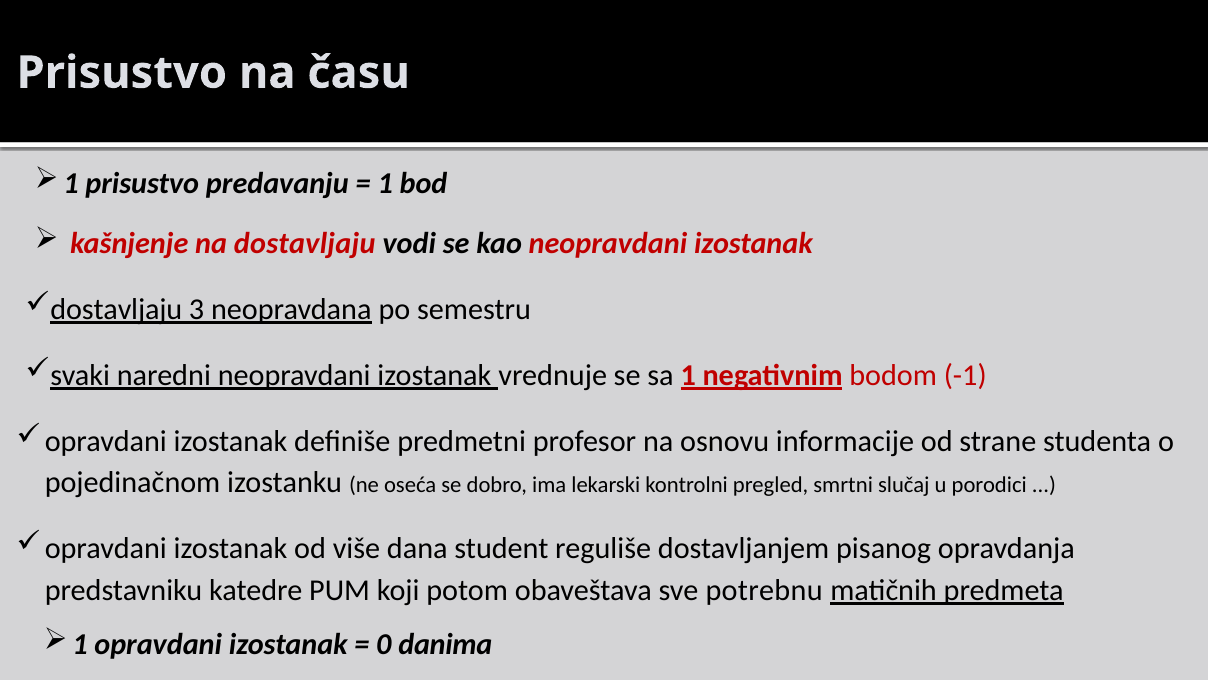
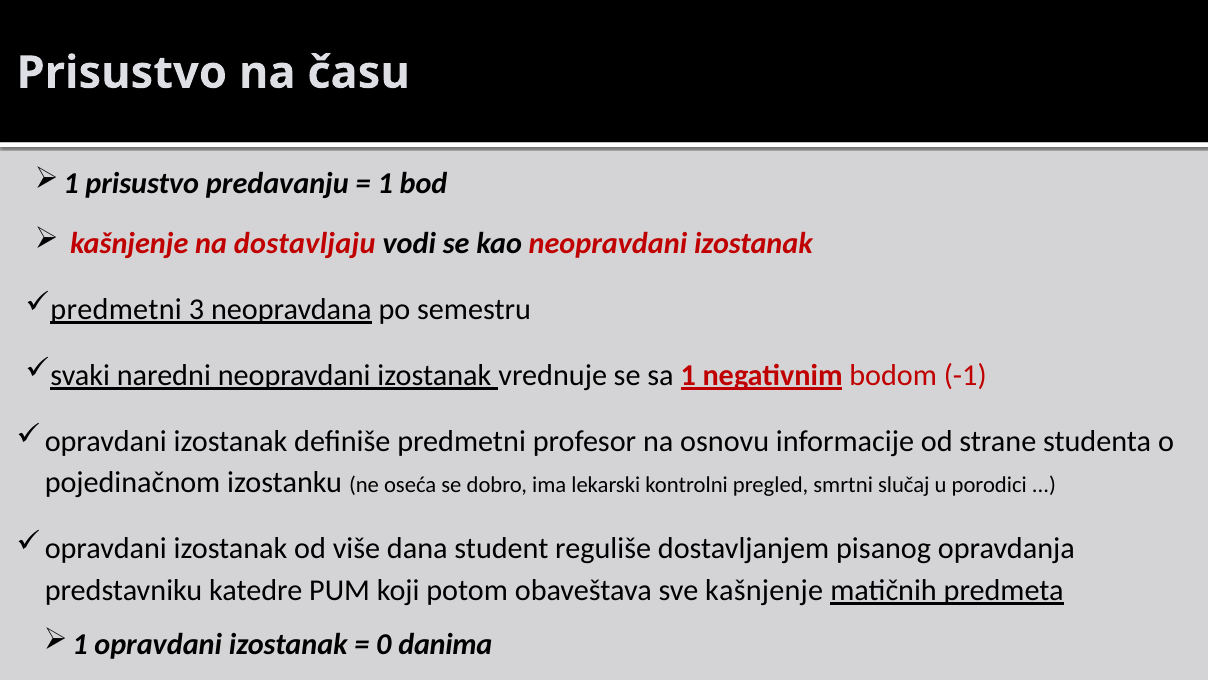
dostavljaju at (116, 309): dostavljaju -> predmetni
sve potrebnu: potrebnu -> kašnjenje
